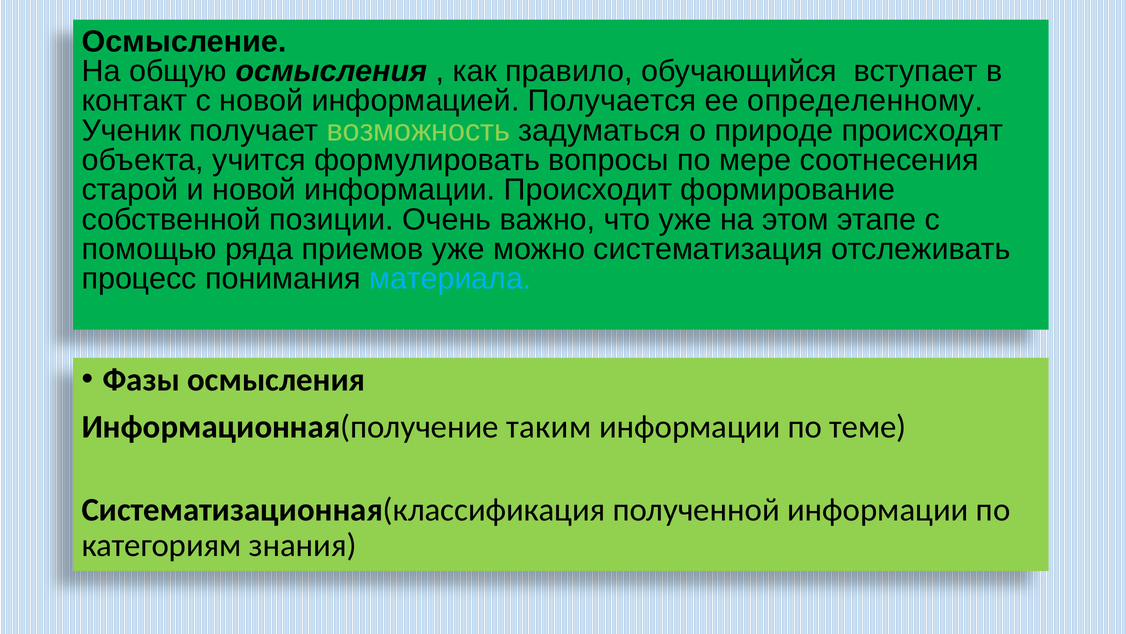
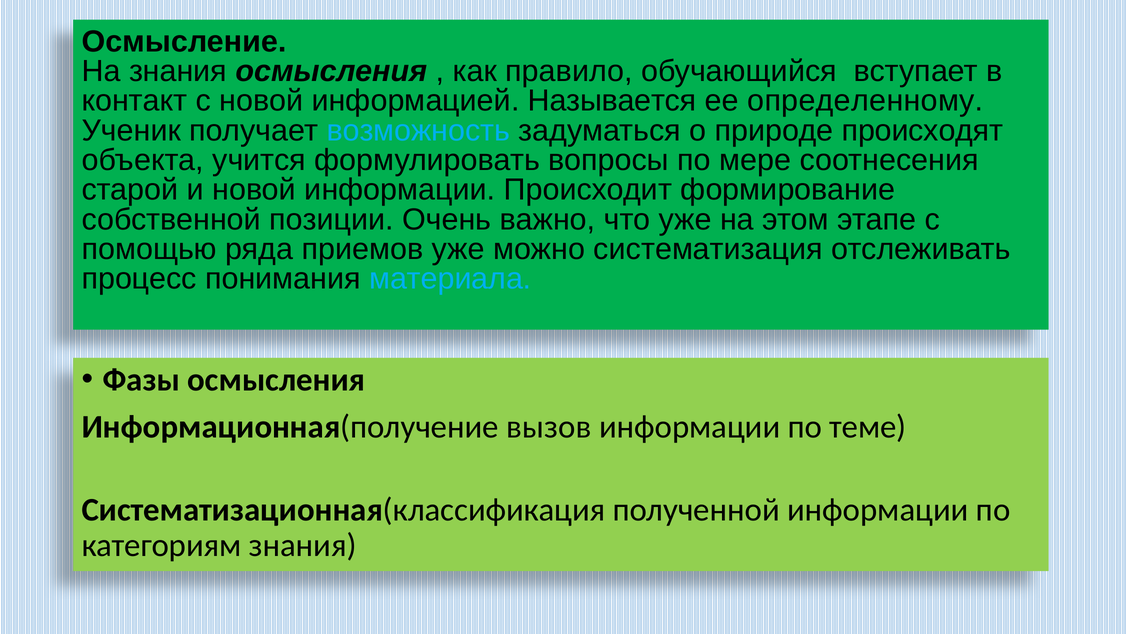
На общую: общую -> знания
Получается: Получается -> Называется
возможность colour: light green -> light blue
таким: таким -> вызов
